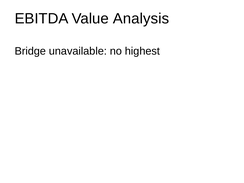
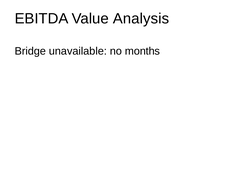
highest: highest -> months
